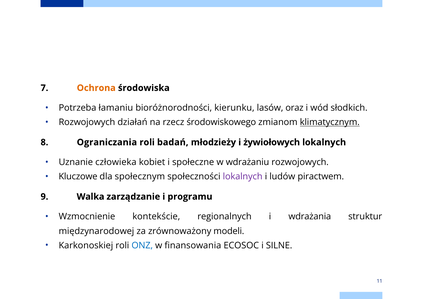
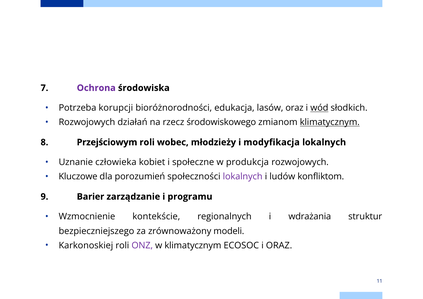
Ochrona colour: orange -> purple
łamaniu: łamaniu -> korupcji
kierunku: kierunku -> edukacja
wód underline: none -> present
Ograniczania: Ograniczania -> Przejściowym
badań: badań -> wobec
żywiołowych: żywiołowych -> modyfikacja
wdrażaniu: wdrażaniu -> produkcja
społecznym: społecznym -> porozumień
piractwem: piractwem -> konfliktom
Walka: Walka -> Barier
międzynarodowej: międzynarodowej -> bezpieczniejszego
ONZ colour: blue -> purple
w finansowania: finansowania -> klimatycznym
i SILNE: SILNE -> ORAZ
